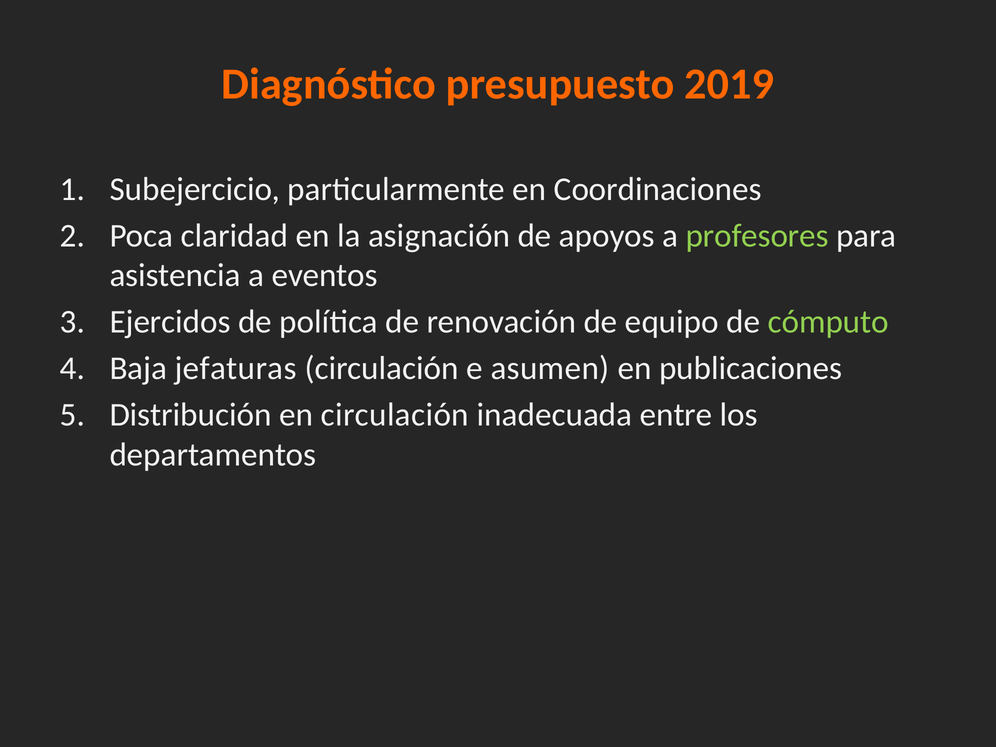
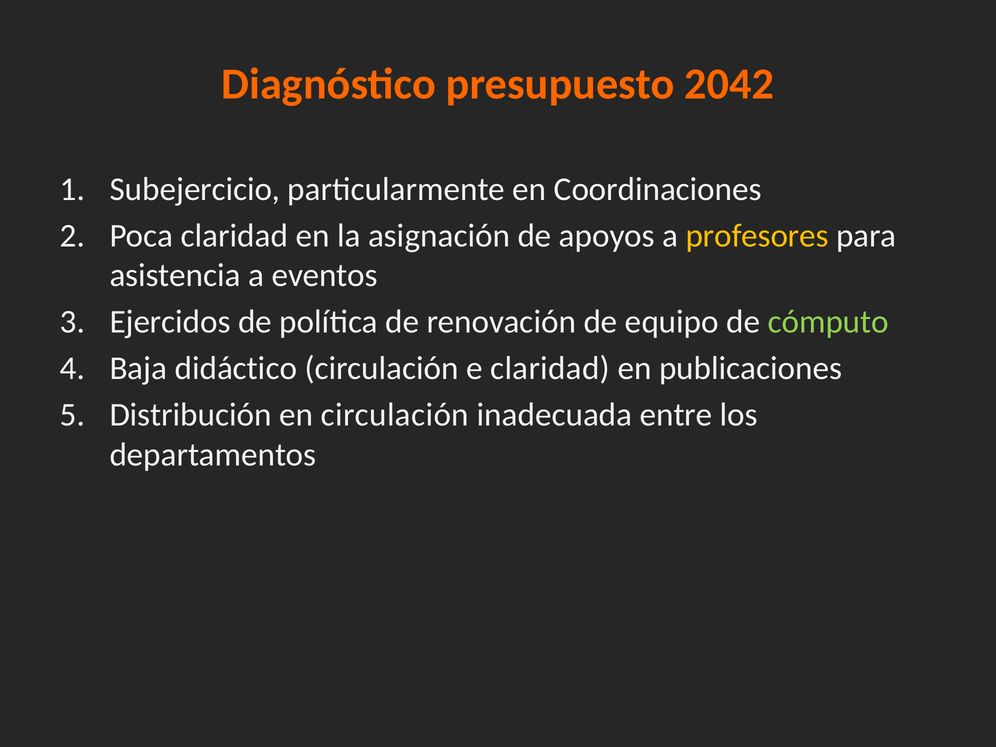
2019: 2019 -> 2042
profesores colour: light green -> yellow
jefaturas: jefaturas -> didáctico
e asumen: asumen -> claridad
